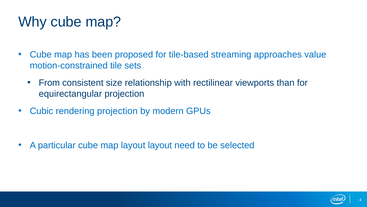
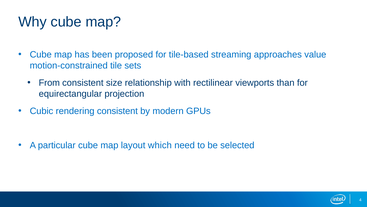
rendering projection: projection -> consistent
layout layout: layout -> which
